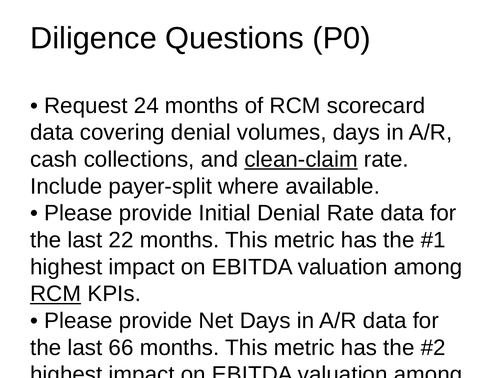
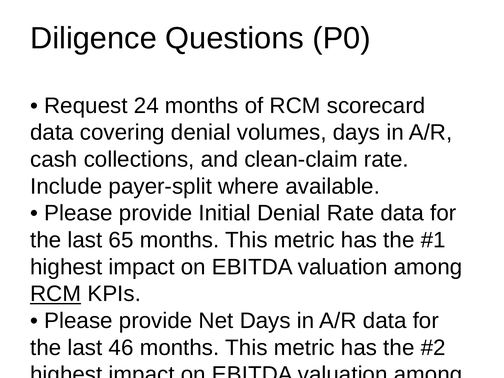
clean-claim underline: present -> none
22: 22 -> 65
66: 66 -> 46
